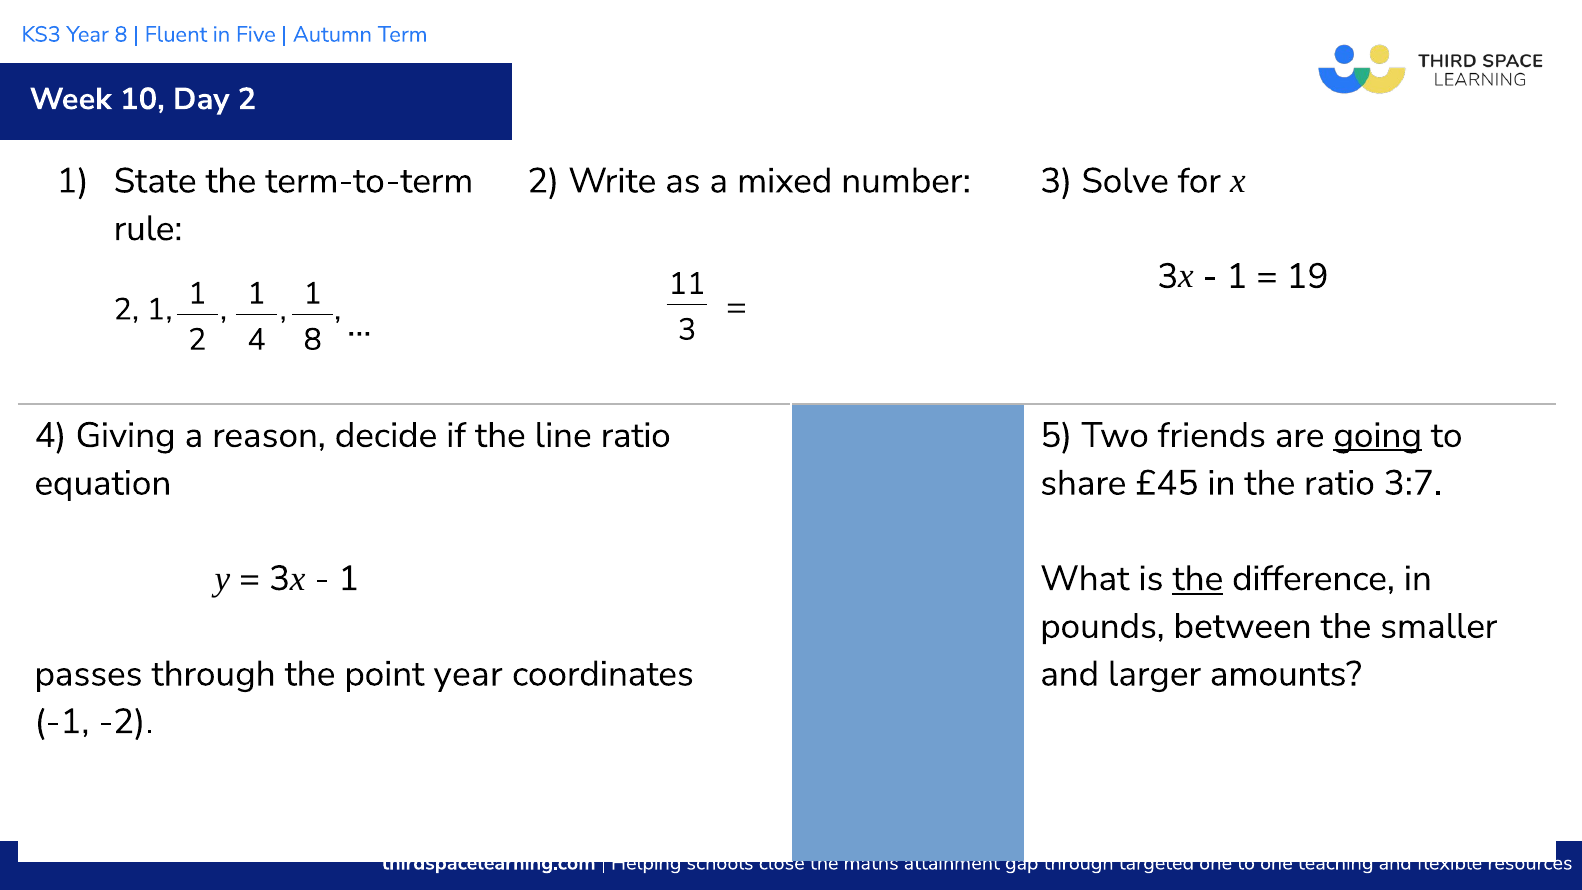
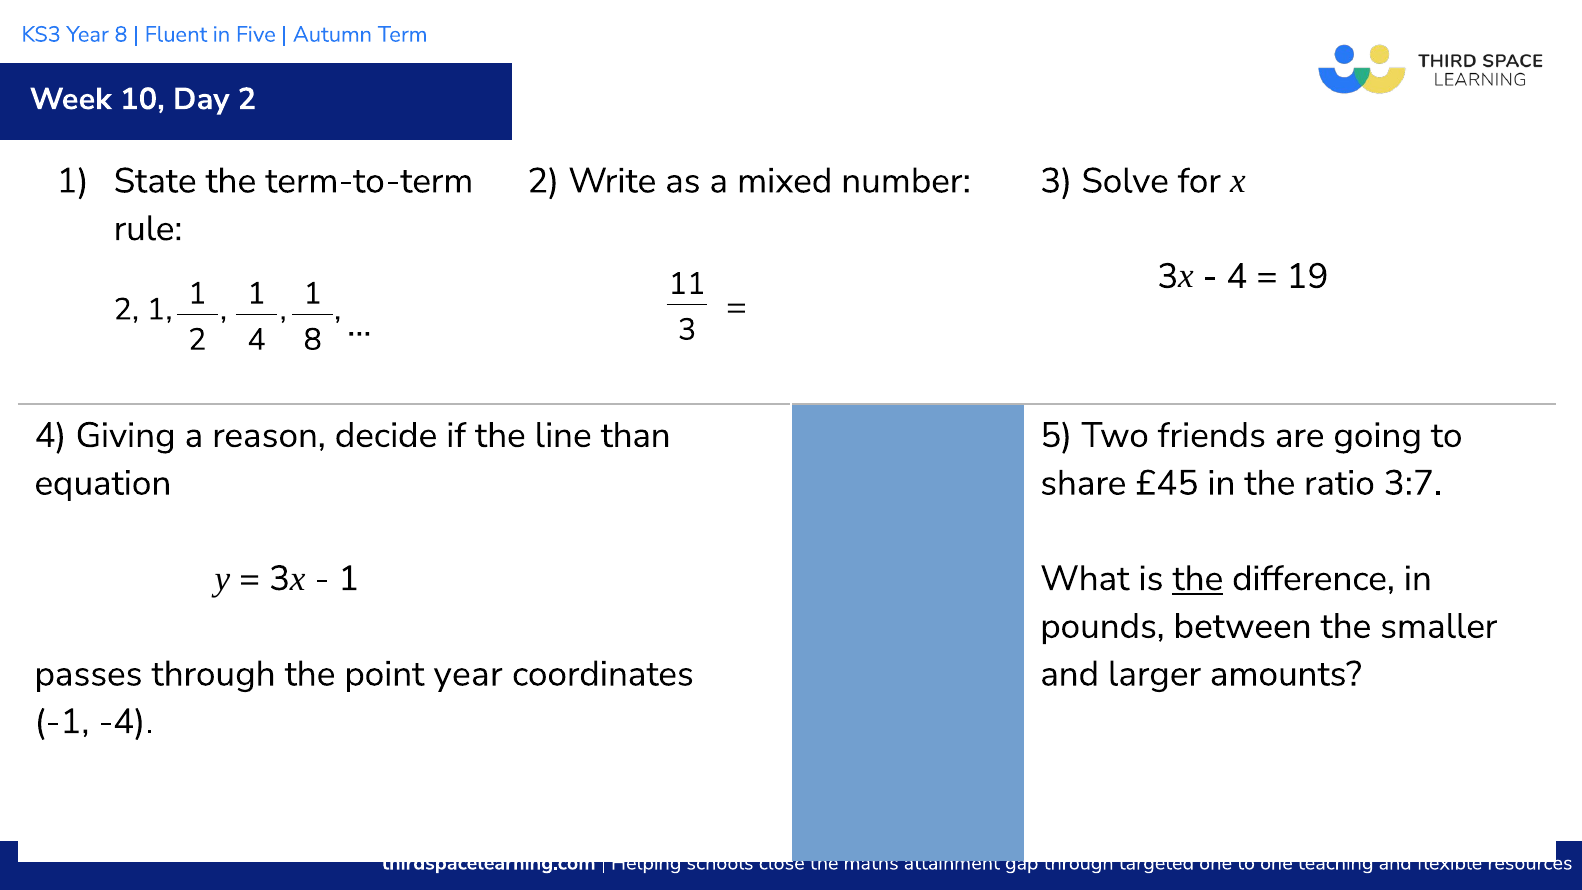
1 at (1237, 276): 1 -> 4
line ratio: ratio -> than
going underline: present -> none
-2: -2 -> -4
